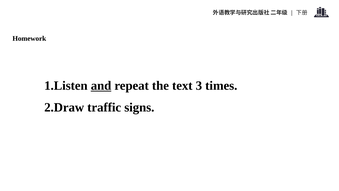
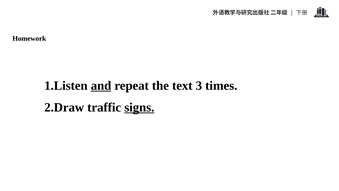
signs underline: none -> present
